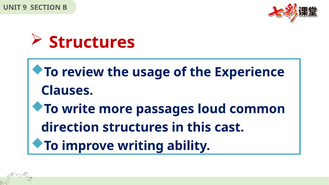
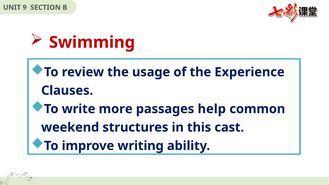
Structures at (92, 42): Structures -> Swimming
loud: loud -> help
direction: direction -> weekend
